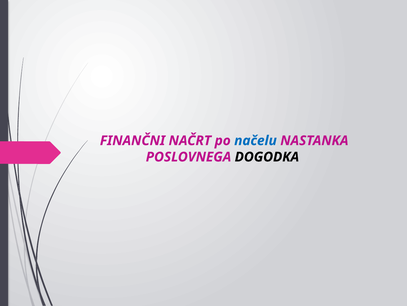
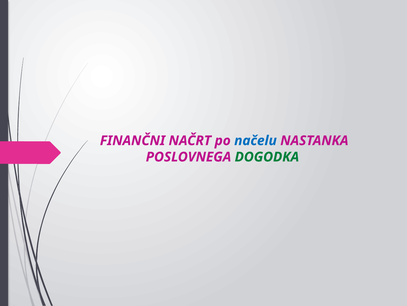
DOGODKA colour: black -> green
